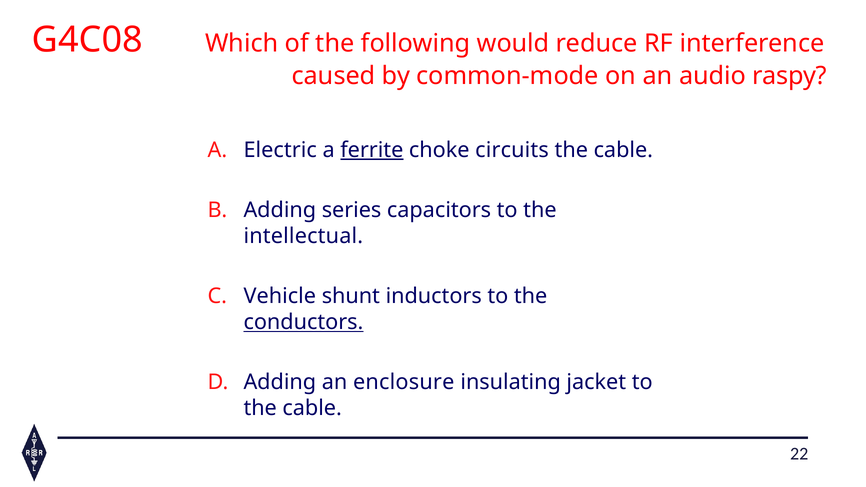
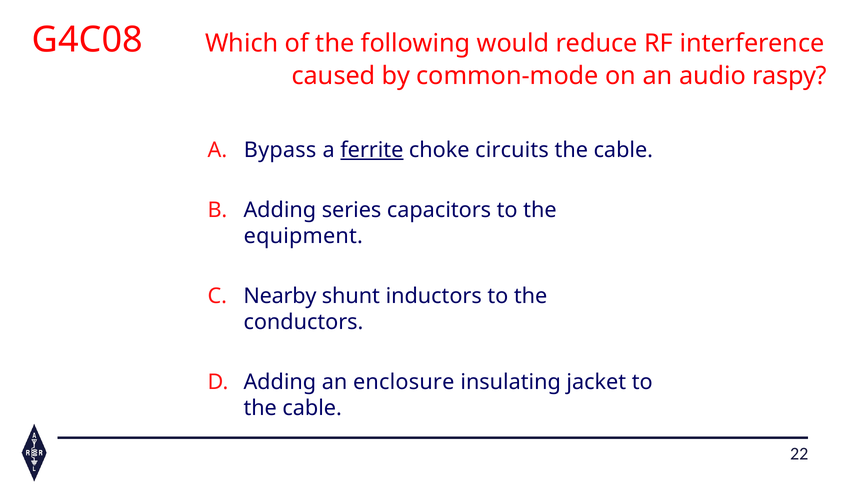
Electric: Electric -> Bypass
intellectual: intellectual -> equipment
Vehicle: Vehicle -> Nearby
conductors underline: present -> none
